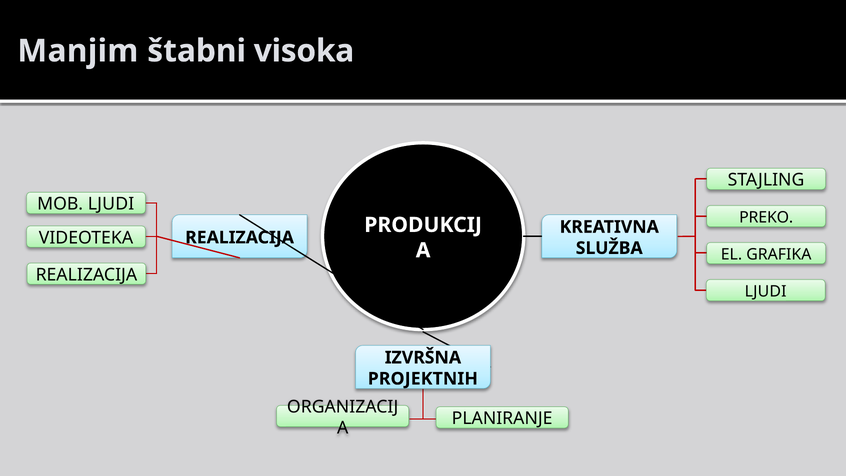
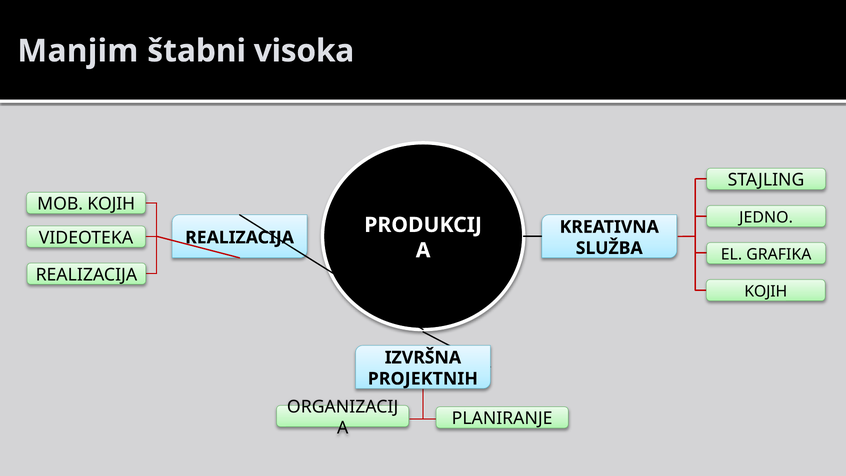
MOB LJUDI: LJUDI -> KOJIH
PREKO: PREKO -> JEDNO
LJUDI at (766, 291): LJUDI -> KOJIH
